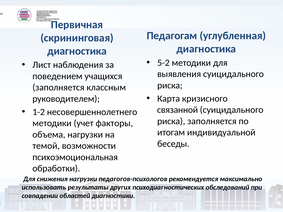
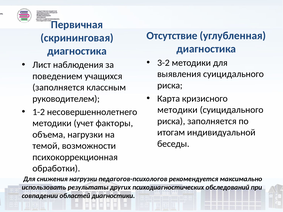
Педагогам: Педагогам -> Отсутствие
5-2: 5-2 -> 3-2
связанной at (178, 110): связанной -> методики
психоэмоциональная: психоэмоциональная -> психокоррекционная
